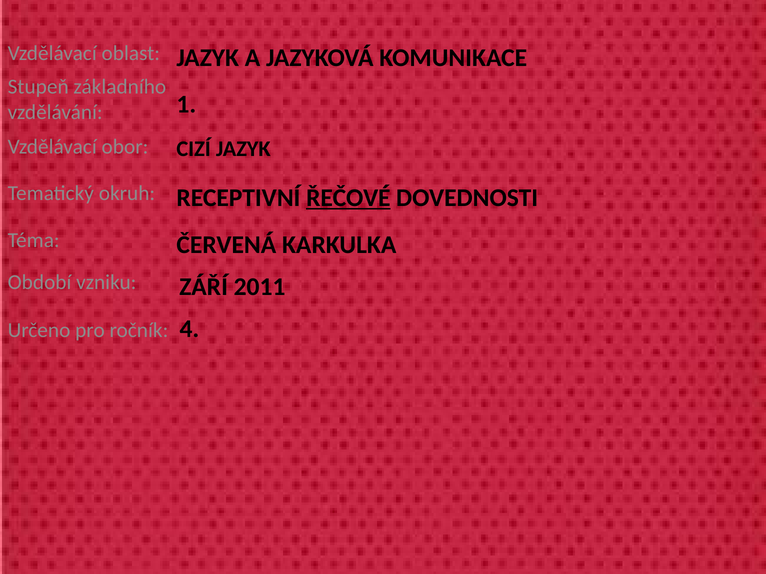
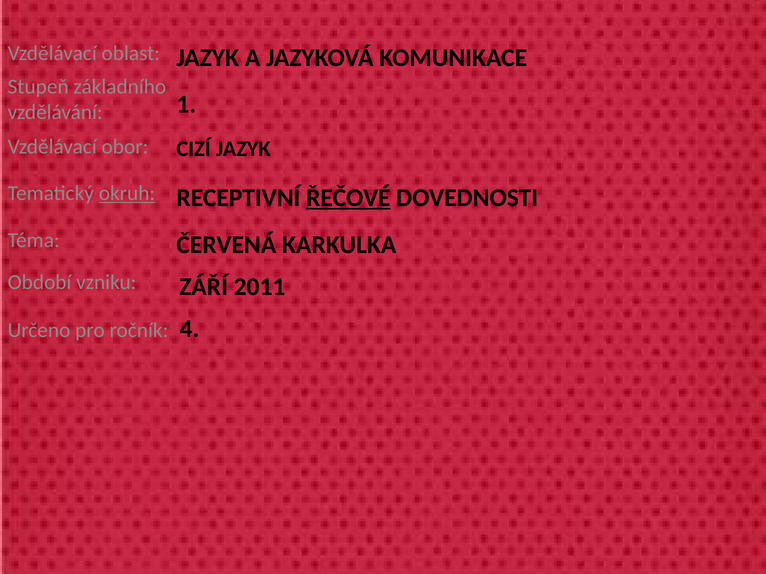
okruh underline: none -> present
